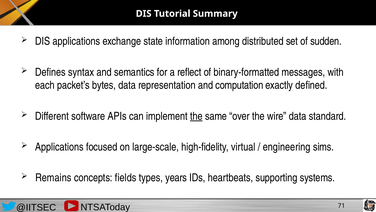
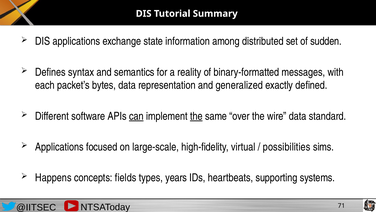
reflect: reflect -> reality
computation: computation -> generalized
can underline: none -> present
engineering: engineering -> possibilities
Remains: Remains -> Happens
